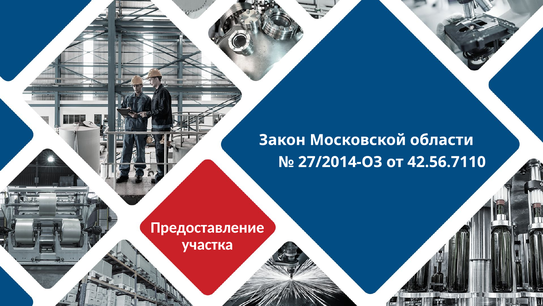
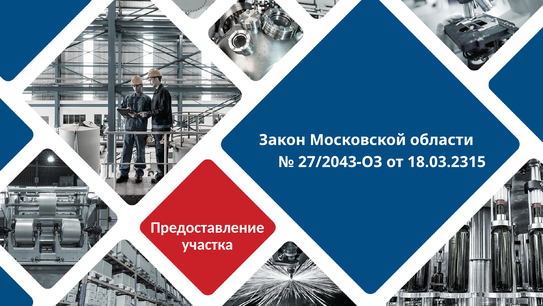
27/2014-ОЗ: 27/2014-ОЗ -> 27/2043-ОЗ
42.56.7110: 42.56.7110 -> 18.03.2315
